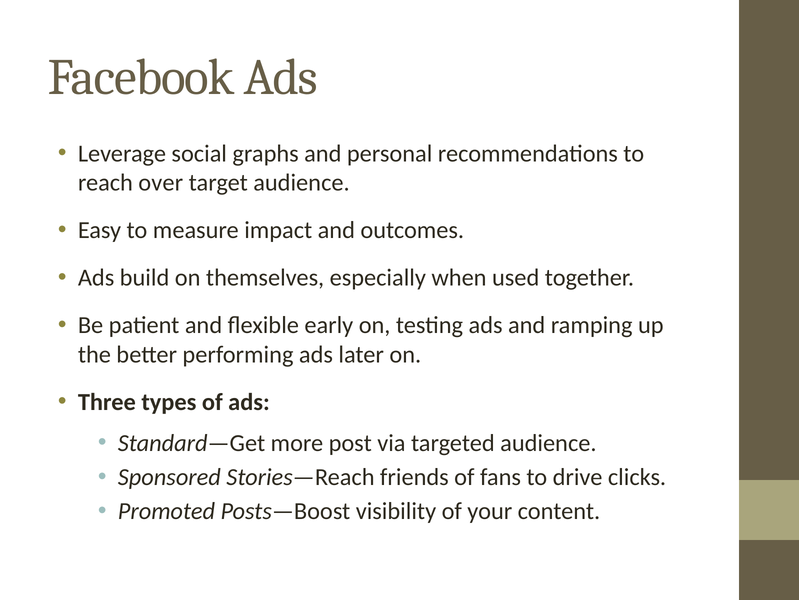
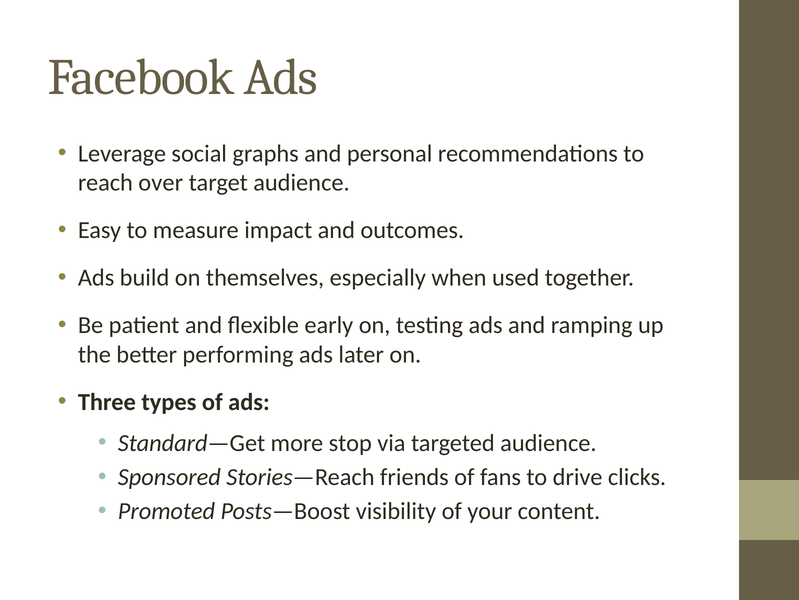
post: post -> stop
